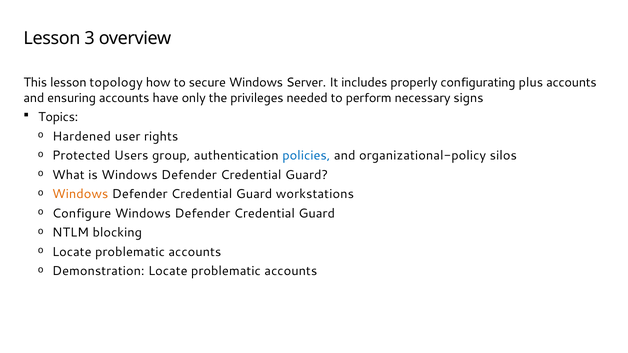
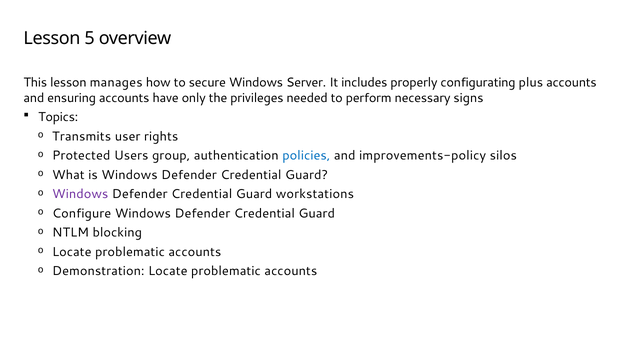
3: 3 -> 5
topology: topology -> manages
Hardened: Hardened -> Transmits
organizational-policy: organizational-policy -> improvements-policy
Windows at (80, 194) colour: orange -> purple
